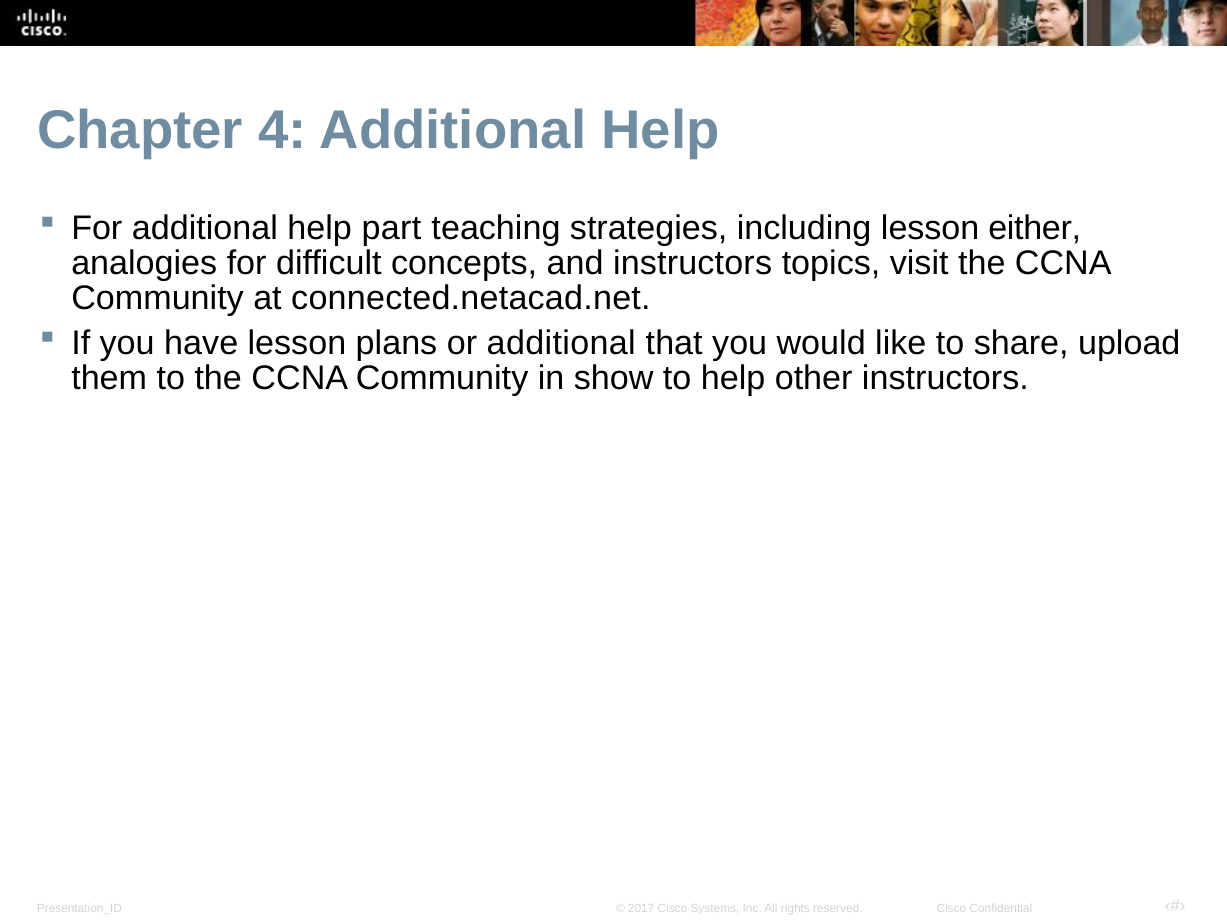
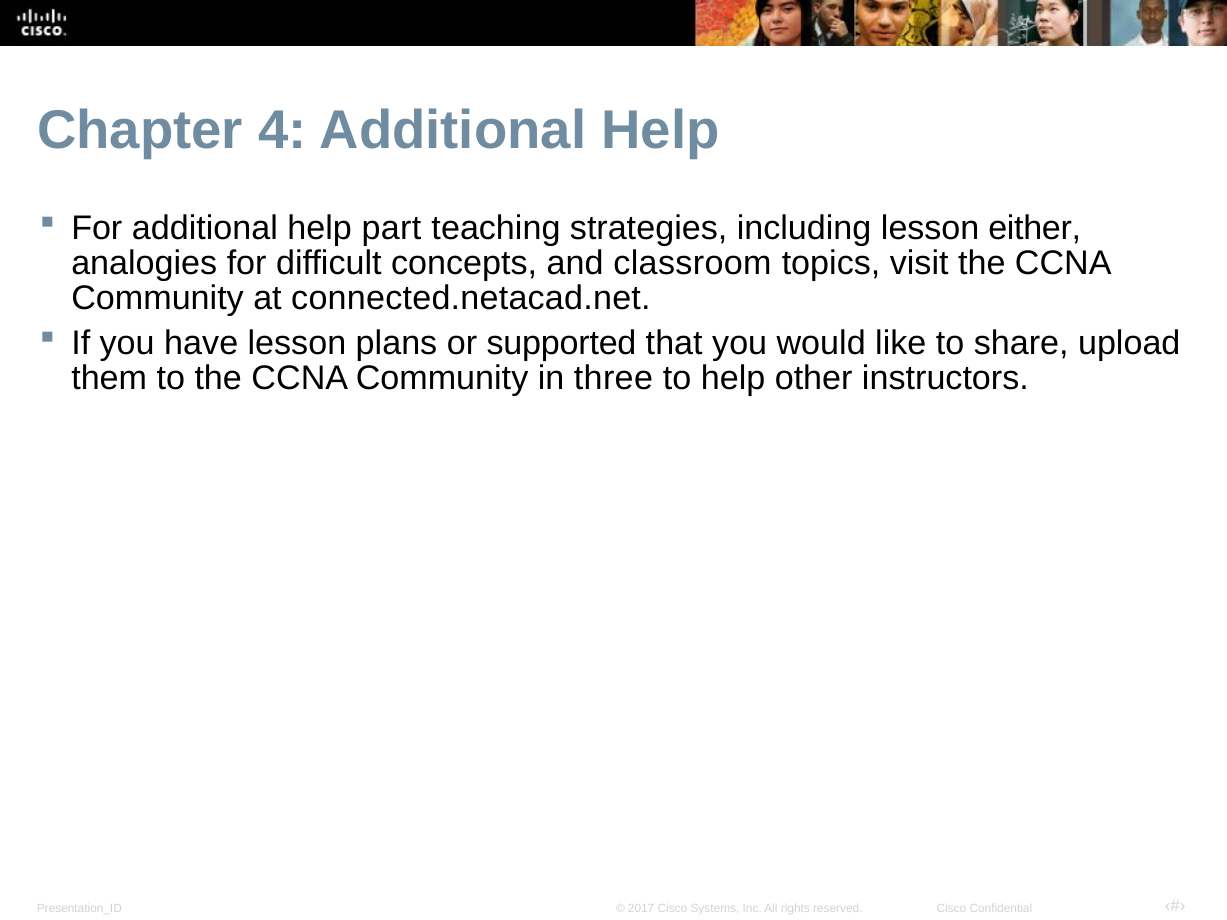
and instructors: instructors -> classroom
or additional: additional -> supported
show: show -> three
